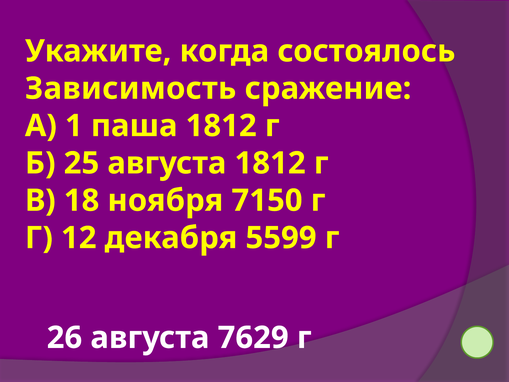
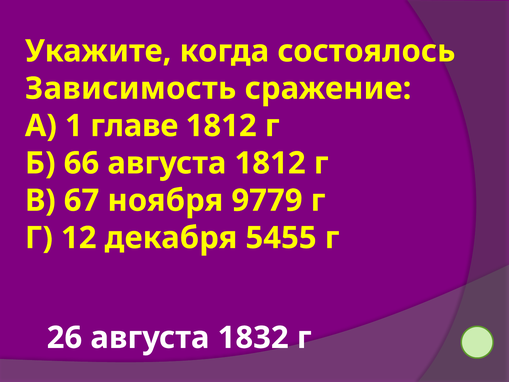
паша: паша -> главе
25: 25 -> 66
18: 18 -> 67
7150: 7150 -> 9779
5599: 5599 -> 5455
7629: 7629 -> 1832
